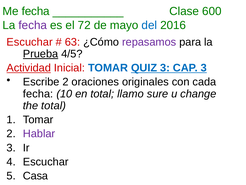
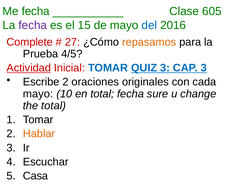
600: 600 -> 605
72: 72 -> 15
Escuchar at (30, 42): Escuchar -> Complete
63: 63 -> 27
repasamos colour: purple -> orange
Prueba underline: present -> none
fecha at (38, 94): fecha -> mayo
total llamo: llamo -> fecha
Hablar colour: purple -> orange
